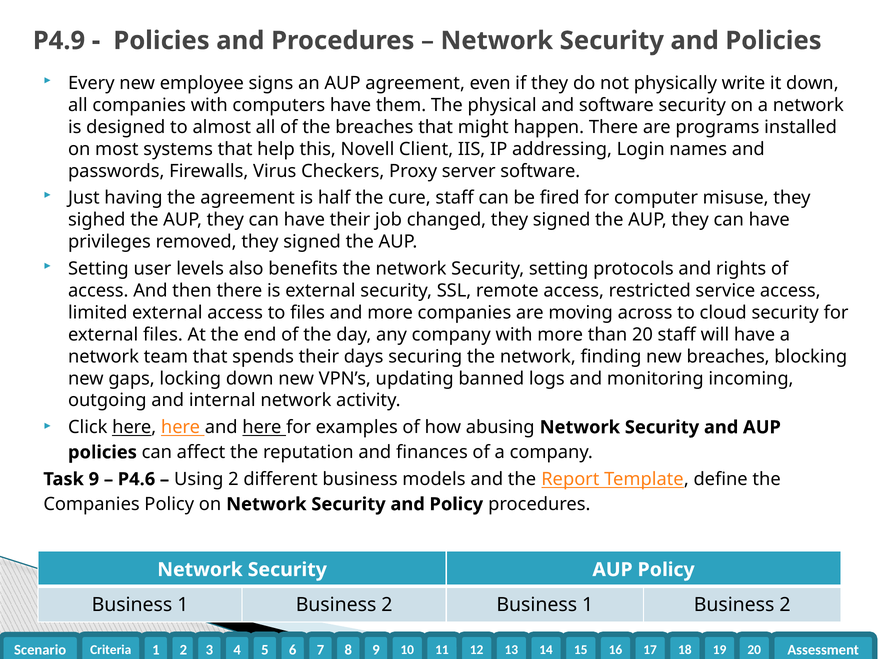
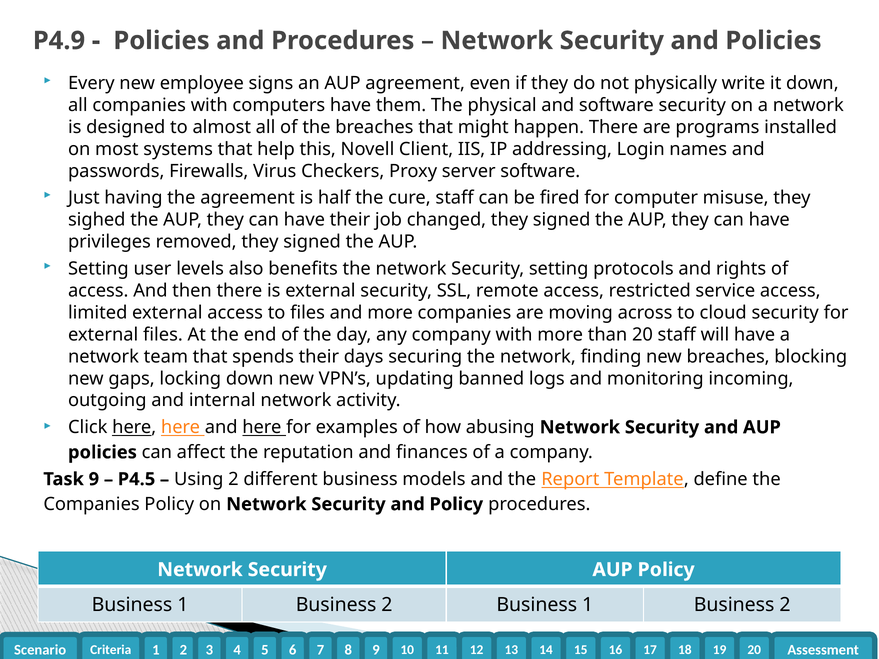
P4.6: P4.6 -> P4.5
